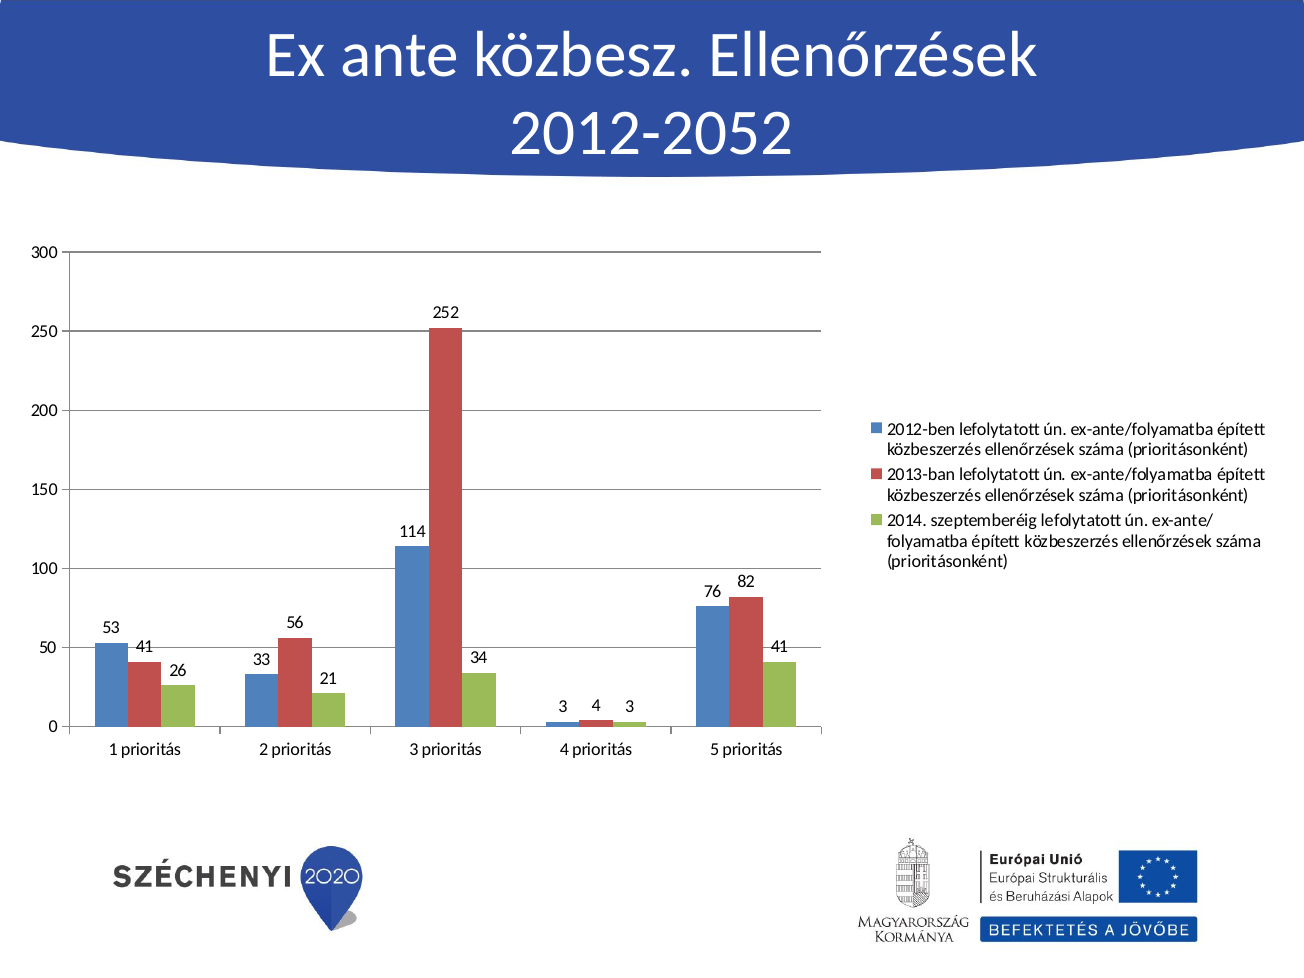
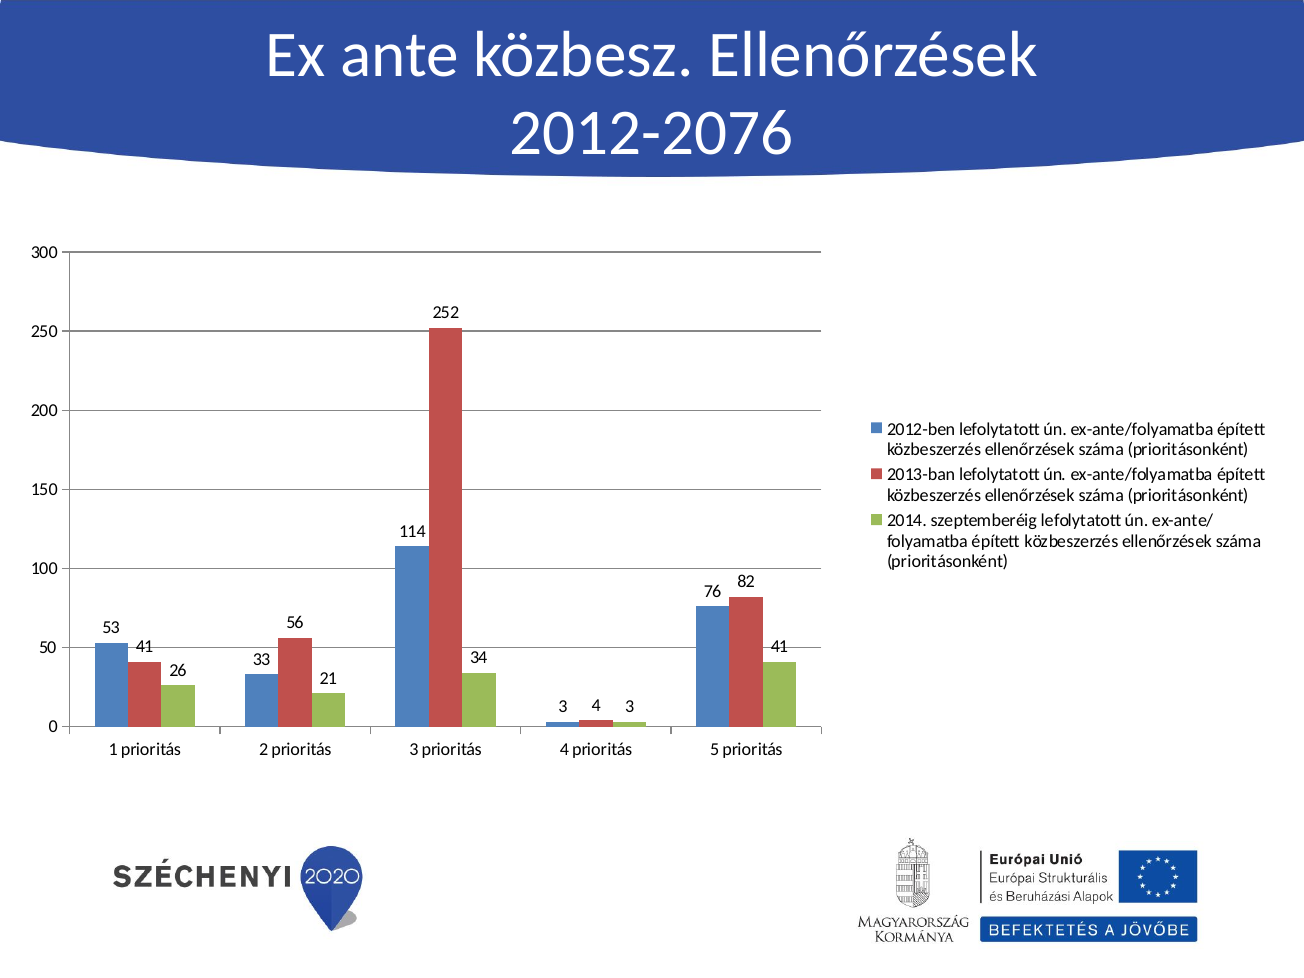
2012-2052: 2012-2052 -> 2012-2076
